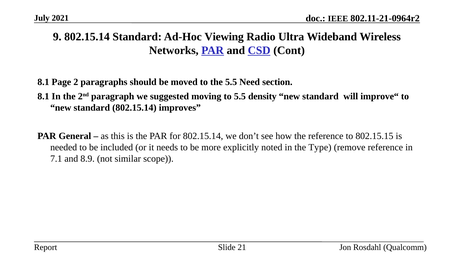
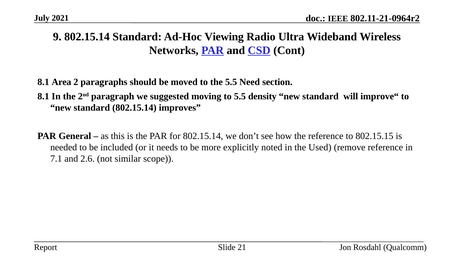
Page: Page -> Area
Type: Type -> Used
8.9: 8.9 -> 2.6
